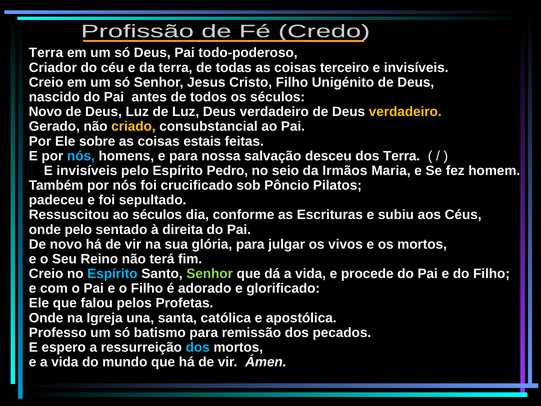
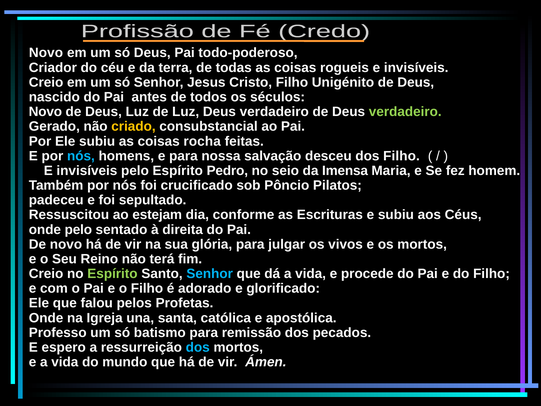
Terra at (46, 53): Terra -> Novo
terceiro: terceiro -> rogueis
verdadeiro at (405, 112) colour: yellow -> light green
Ele sobre: sobre -> subiu
estais: estais -> rocha
dos Terra: Terra -> Filho
Irmãos: Irmãos -> Imensa
ao séculos: séculos -> estejam
Espírito at (112, 274) colour: light blue -> light green
Senhor at (210, 274) colour: light green -> light blue
